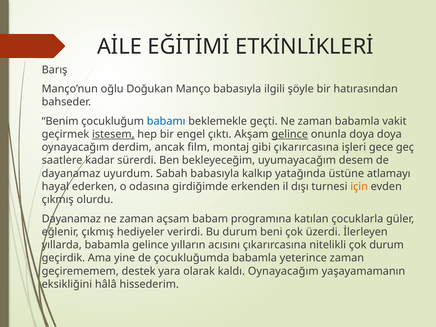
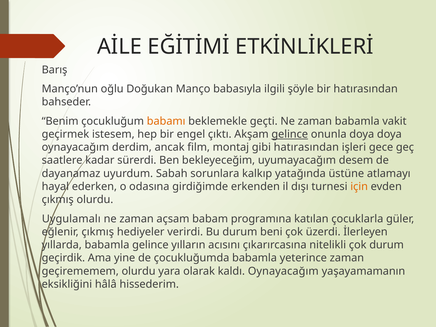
babamı colour: blue -> orange
istesem underline: present -> none
gibi çıkarırcasına: çıkarırcasına -> hatırasından
Sabah babasıyla: babasıyla -> sorunlara
Dayanamaz at (71, 219): Dayanamaz -> Uygulamalı
geçirememem destek: destek -> olurdu
